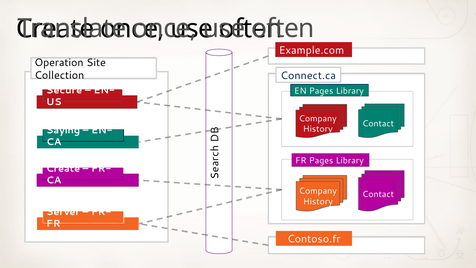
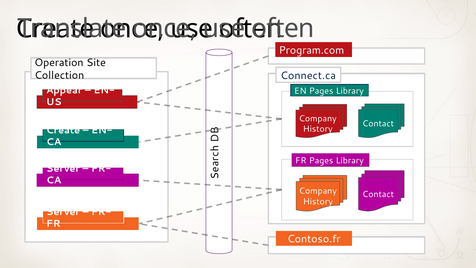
Example.com: Example.com -> Program.com
Secure: Secure -> Appear
Saying at (63, 130): Saying -> Create
Create at (63, 168): Create -> Server
